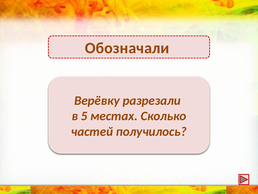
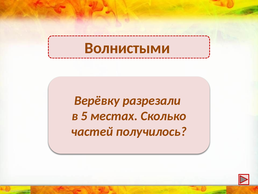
Обозначали: Обозначали -> Волнистыми
